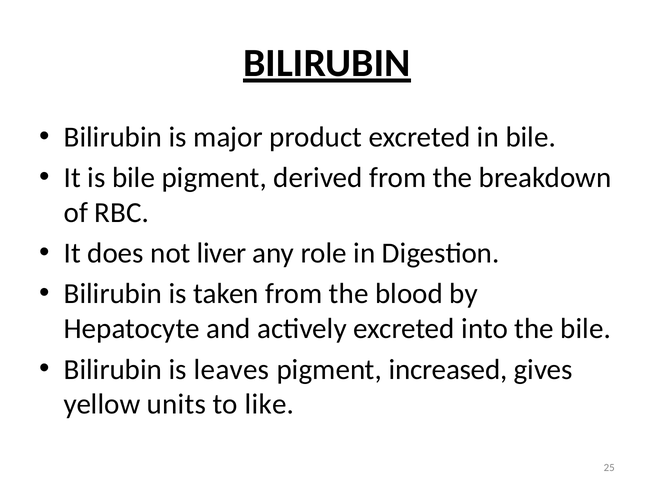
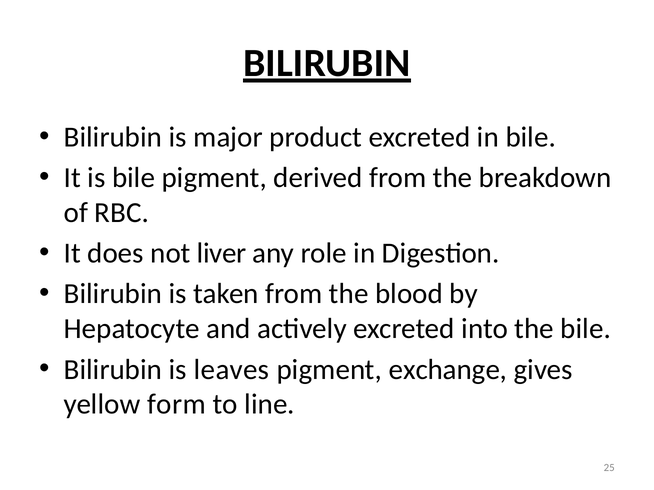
increased: increased -> exchange
units: units -> form
like: like -> line
